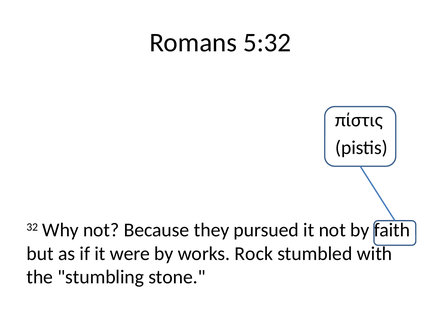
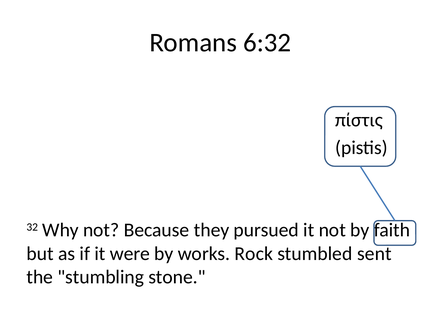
5:32: 5:32 -> 6:32
with: with -> sent
